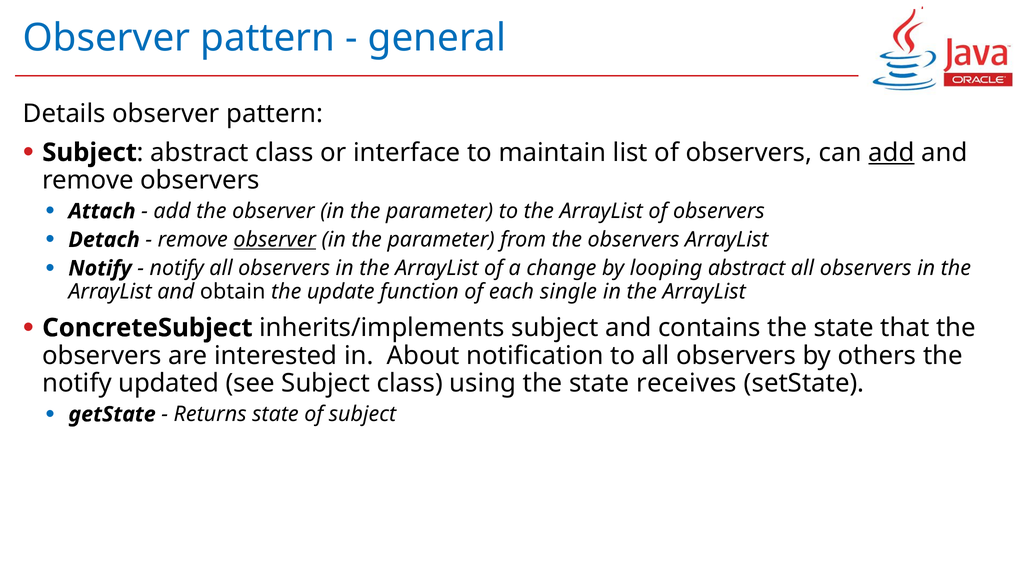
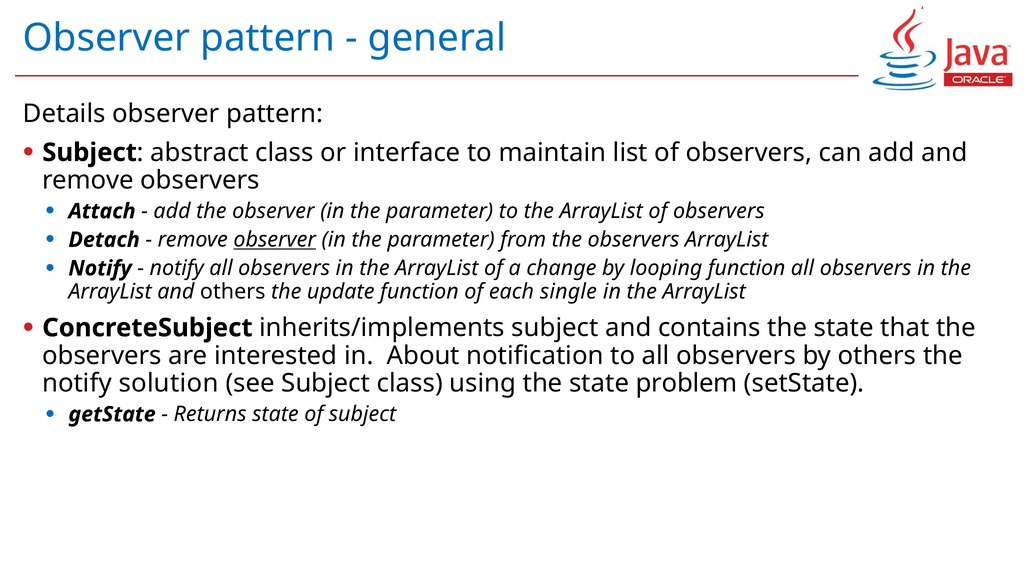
add at (891, 153) underline: present -> none
looping abstract: abstract -> function
and obtain: obtain -> others
updated: updated -> solution
receives: receives -> problem
